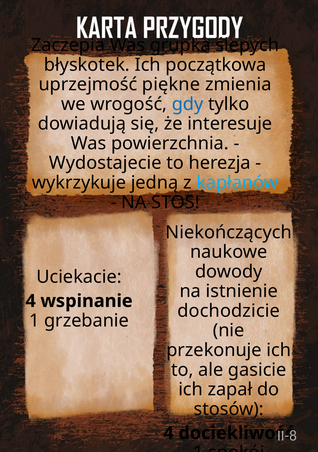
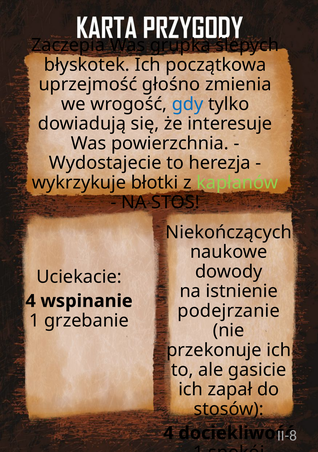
piękne: piękne -> głośno
jedną: jedną -> błotki
kapłanów colour: light blue -> light green
dochodzicie: dochodzicie -> podejrzanie
